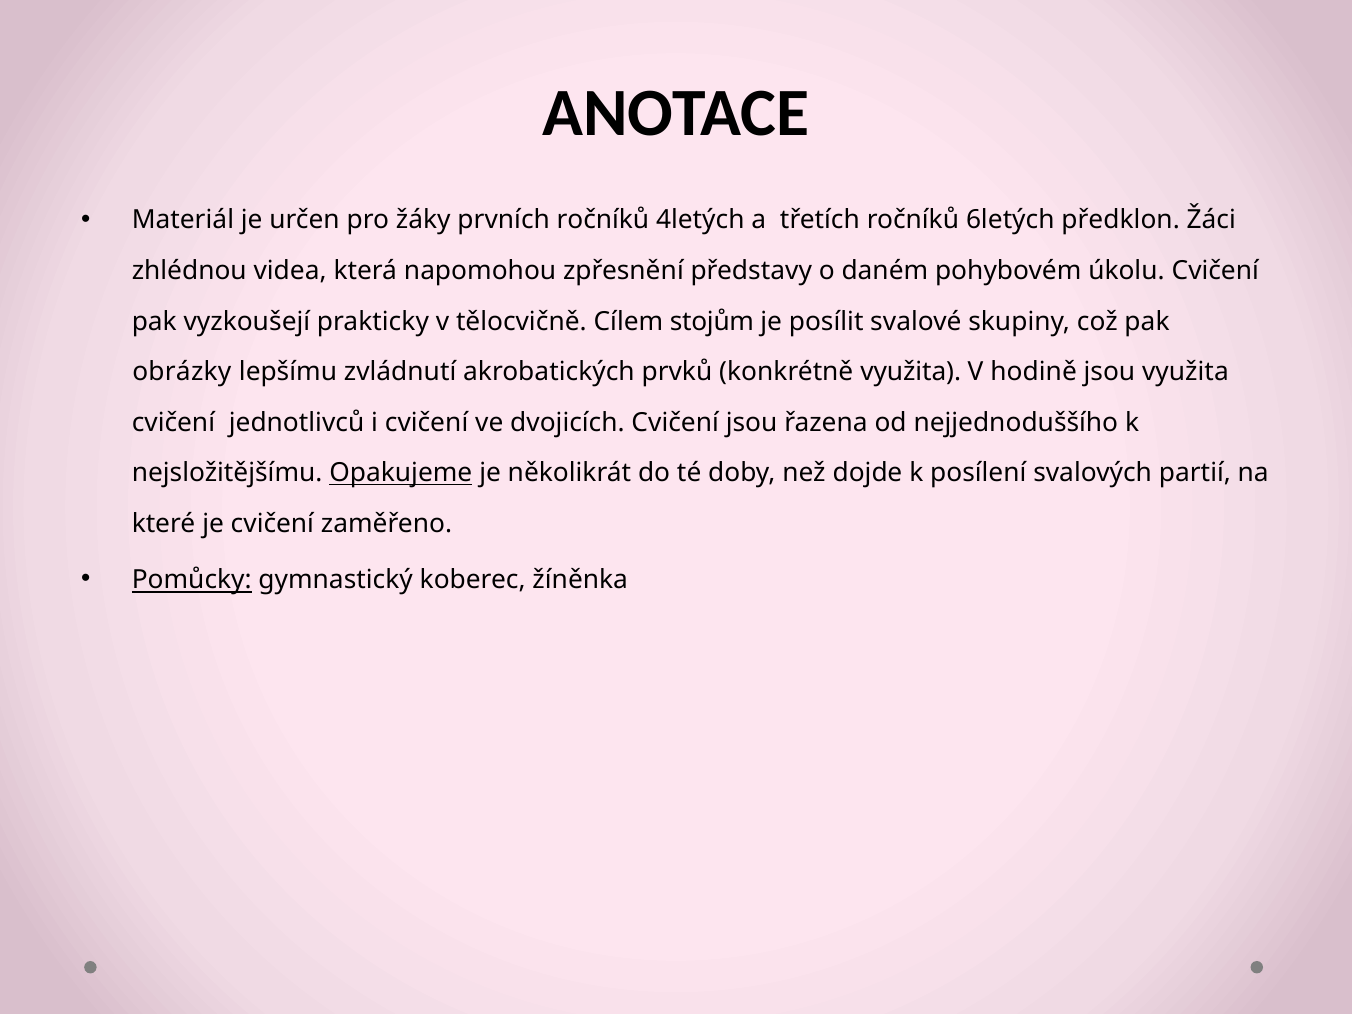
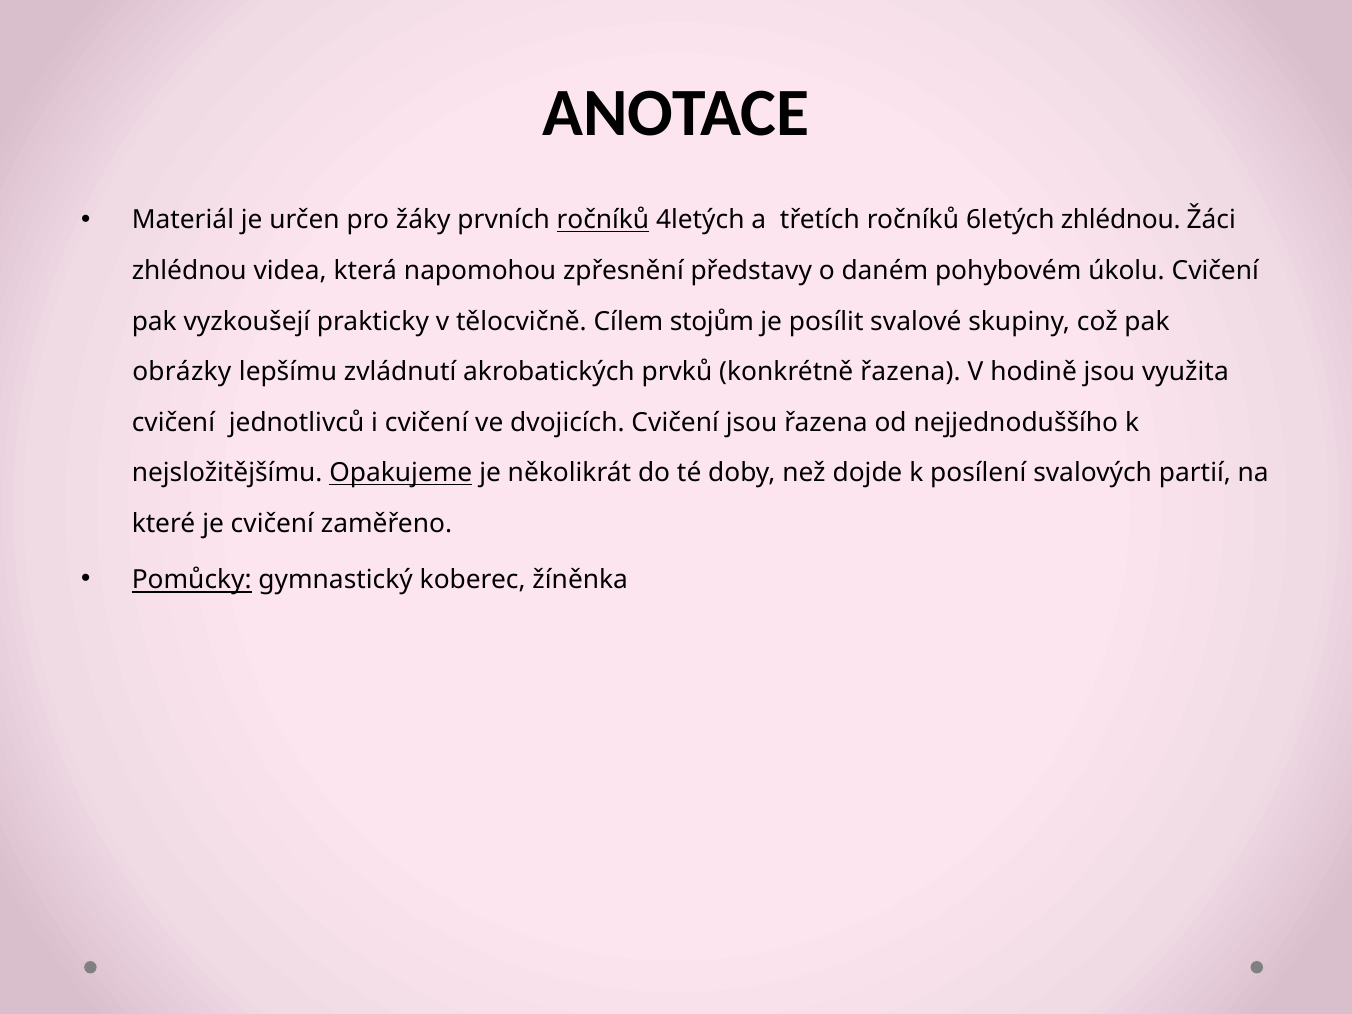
ročníků at (603, 220) underline: none -> present
6letých předklon: předklon -> zhlédnou
konkrétně využita: využita -> řazena
